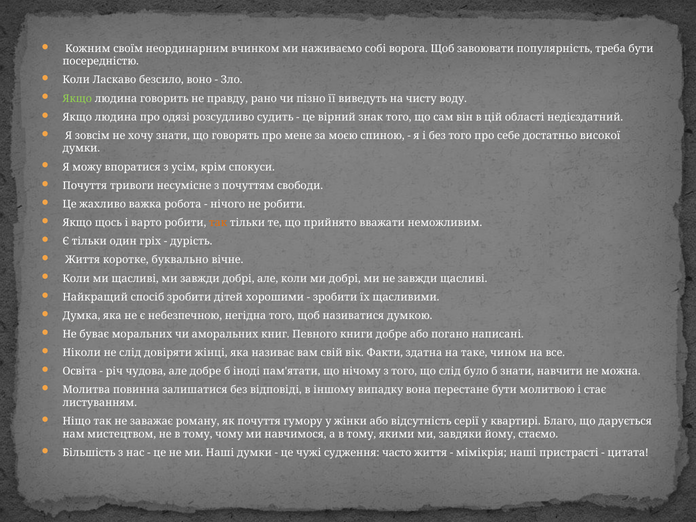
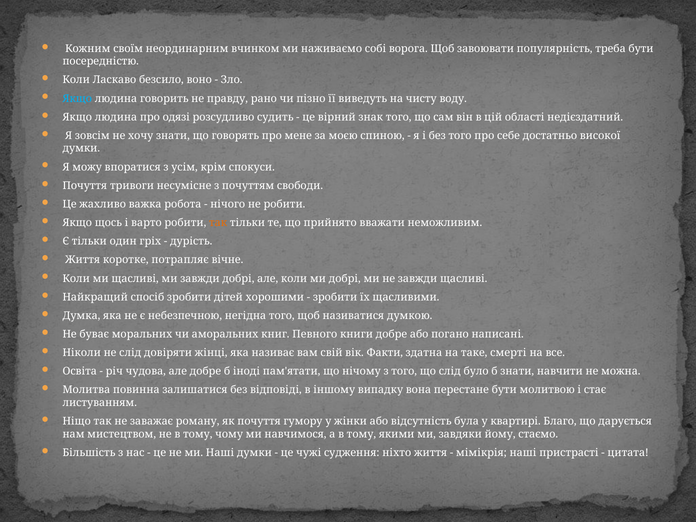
Якщо at (77, 99) colour: light green -> light blue
буквально: буквально -> потрапляє
чином: чином -> смерті
серії: серії -> була
часто: часто -> ніхто
